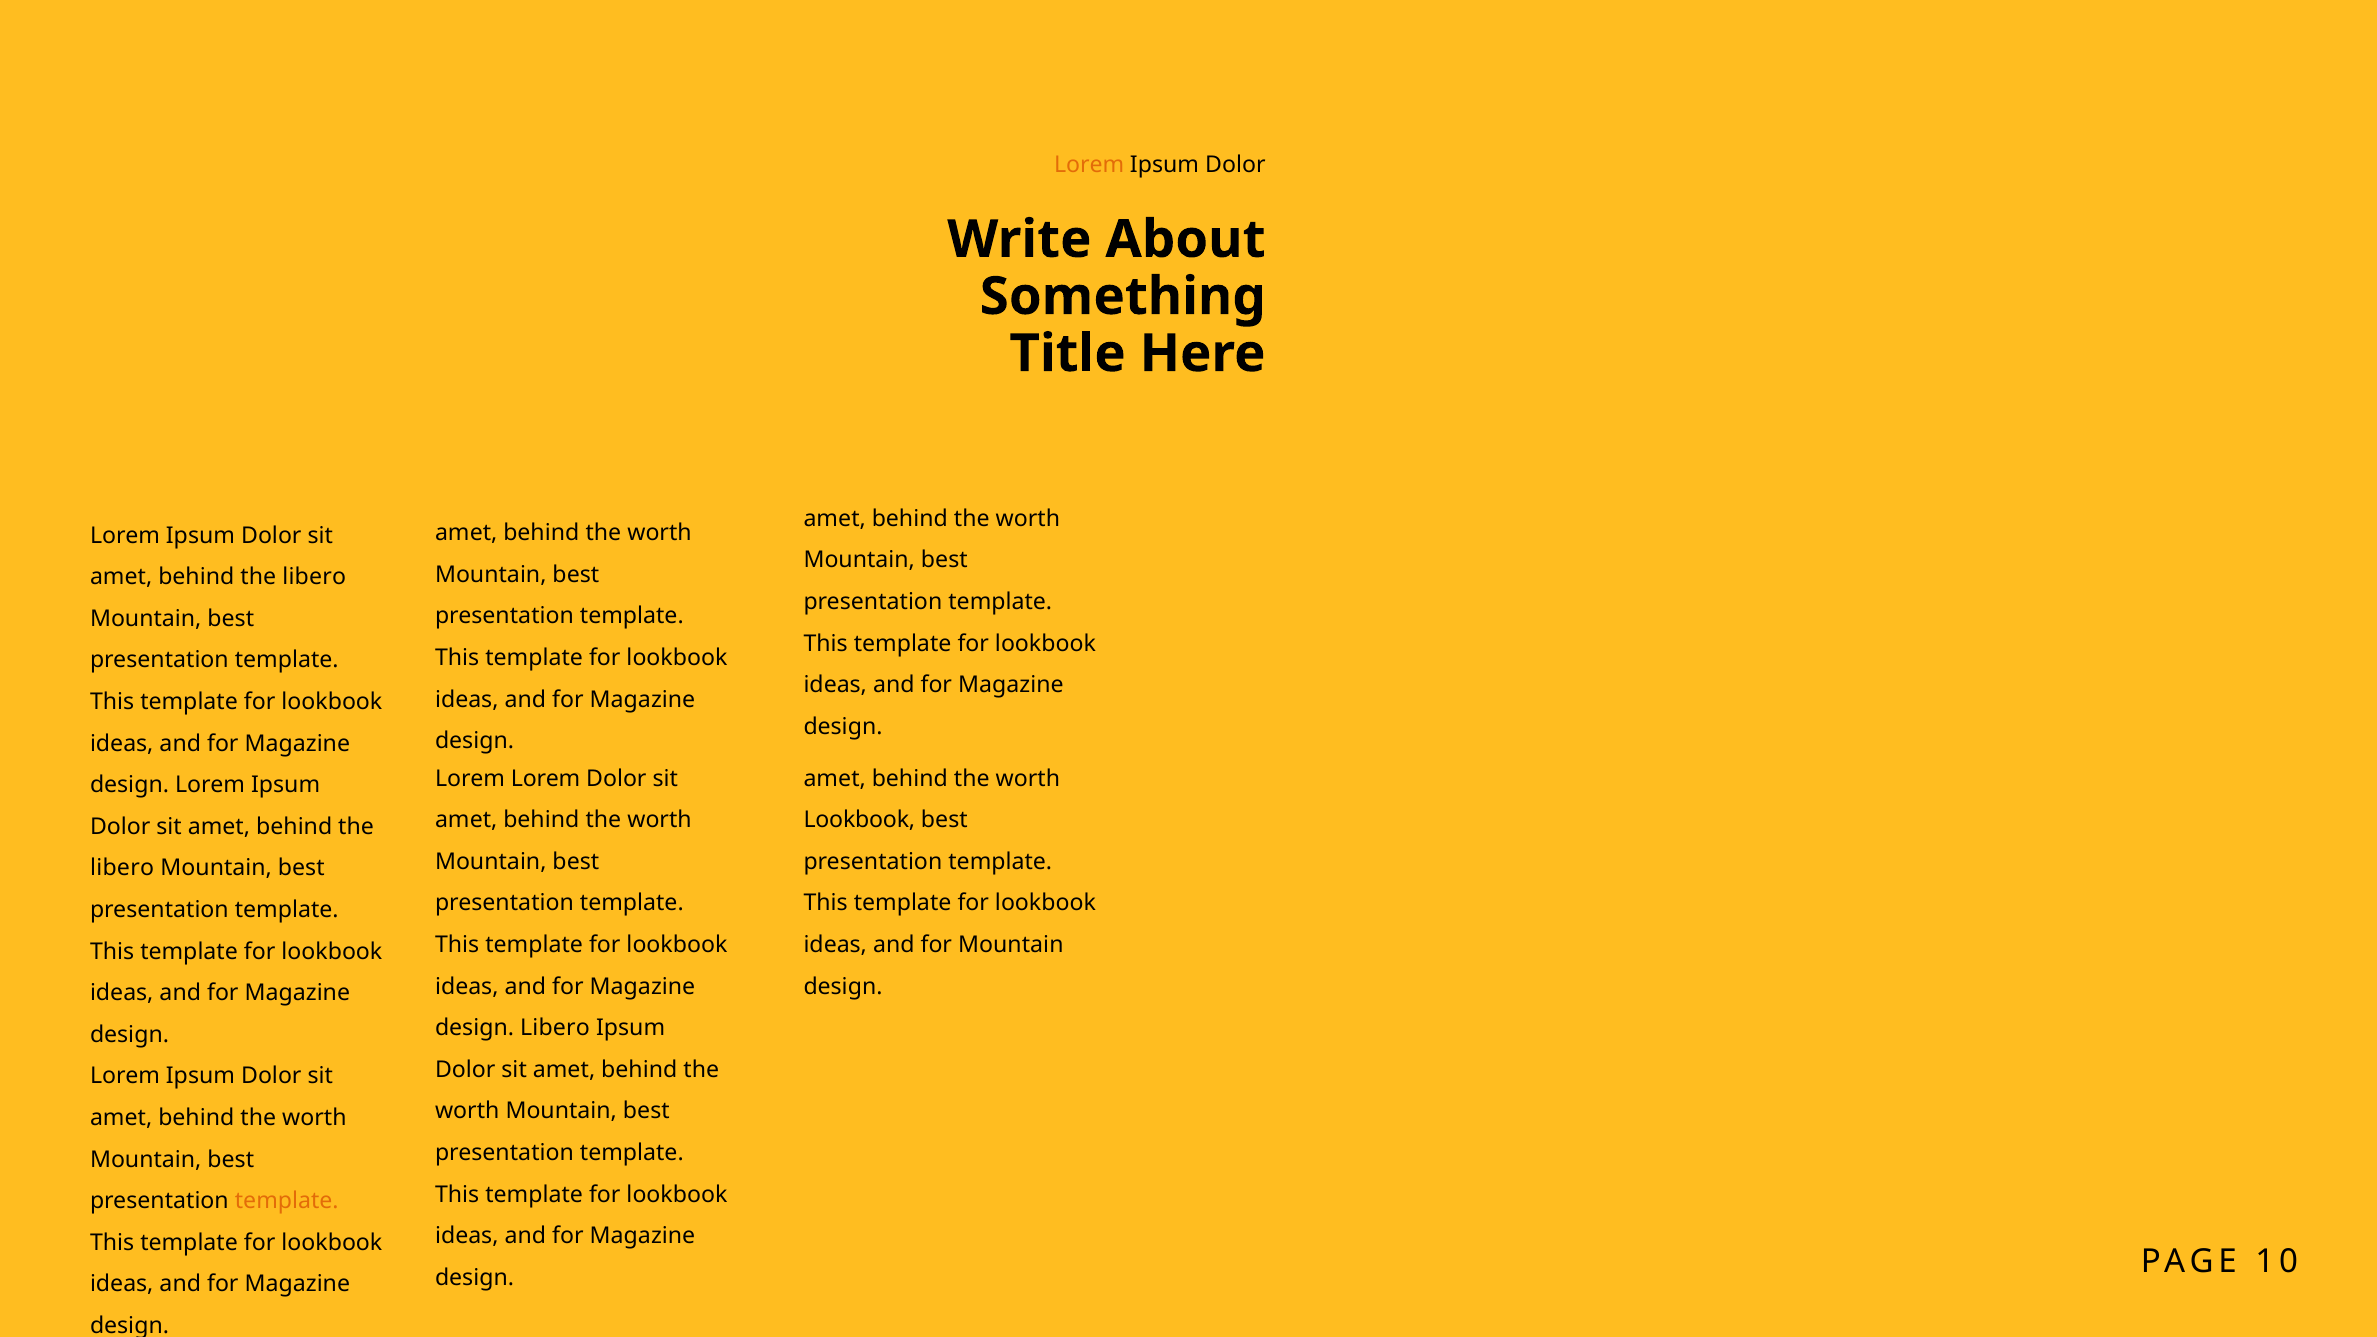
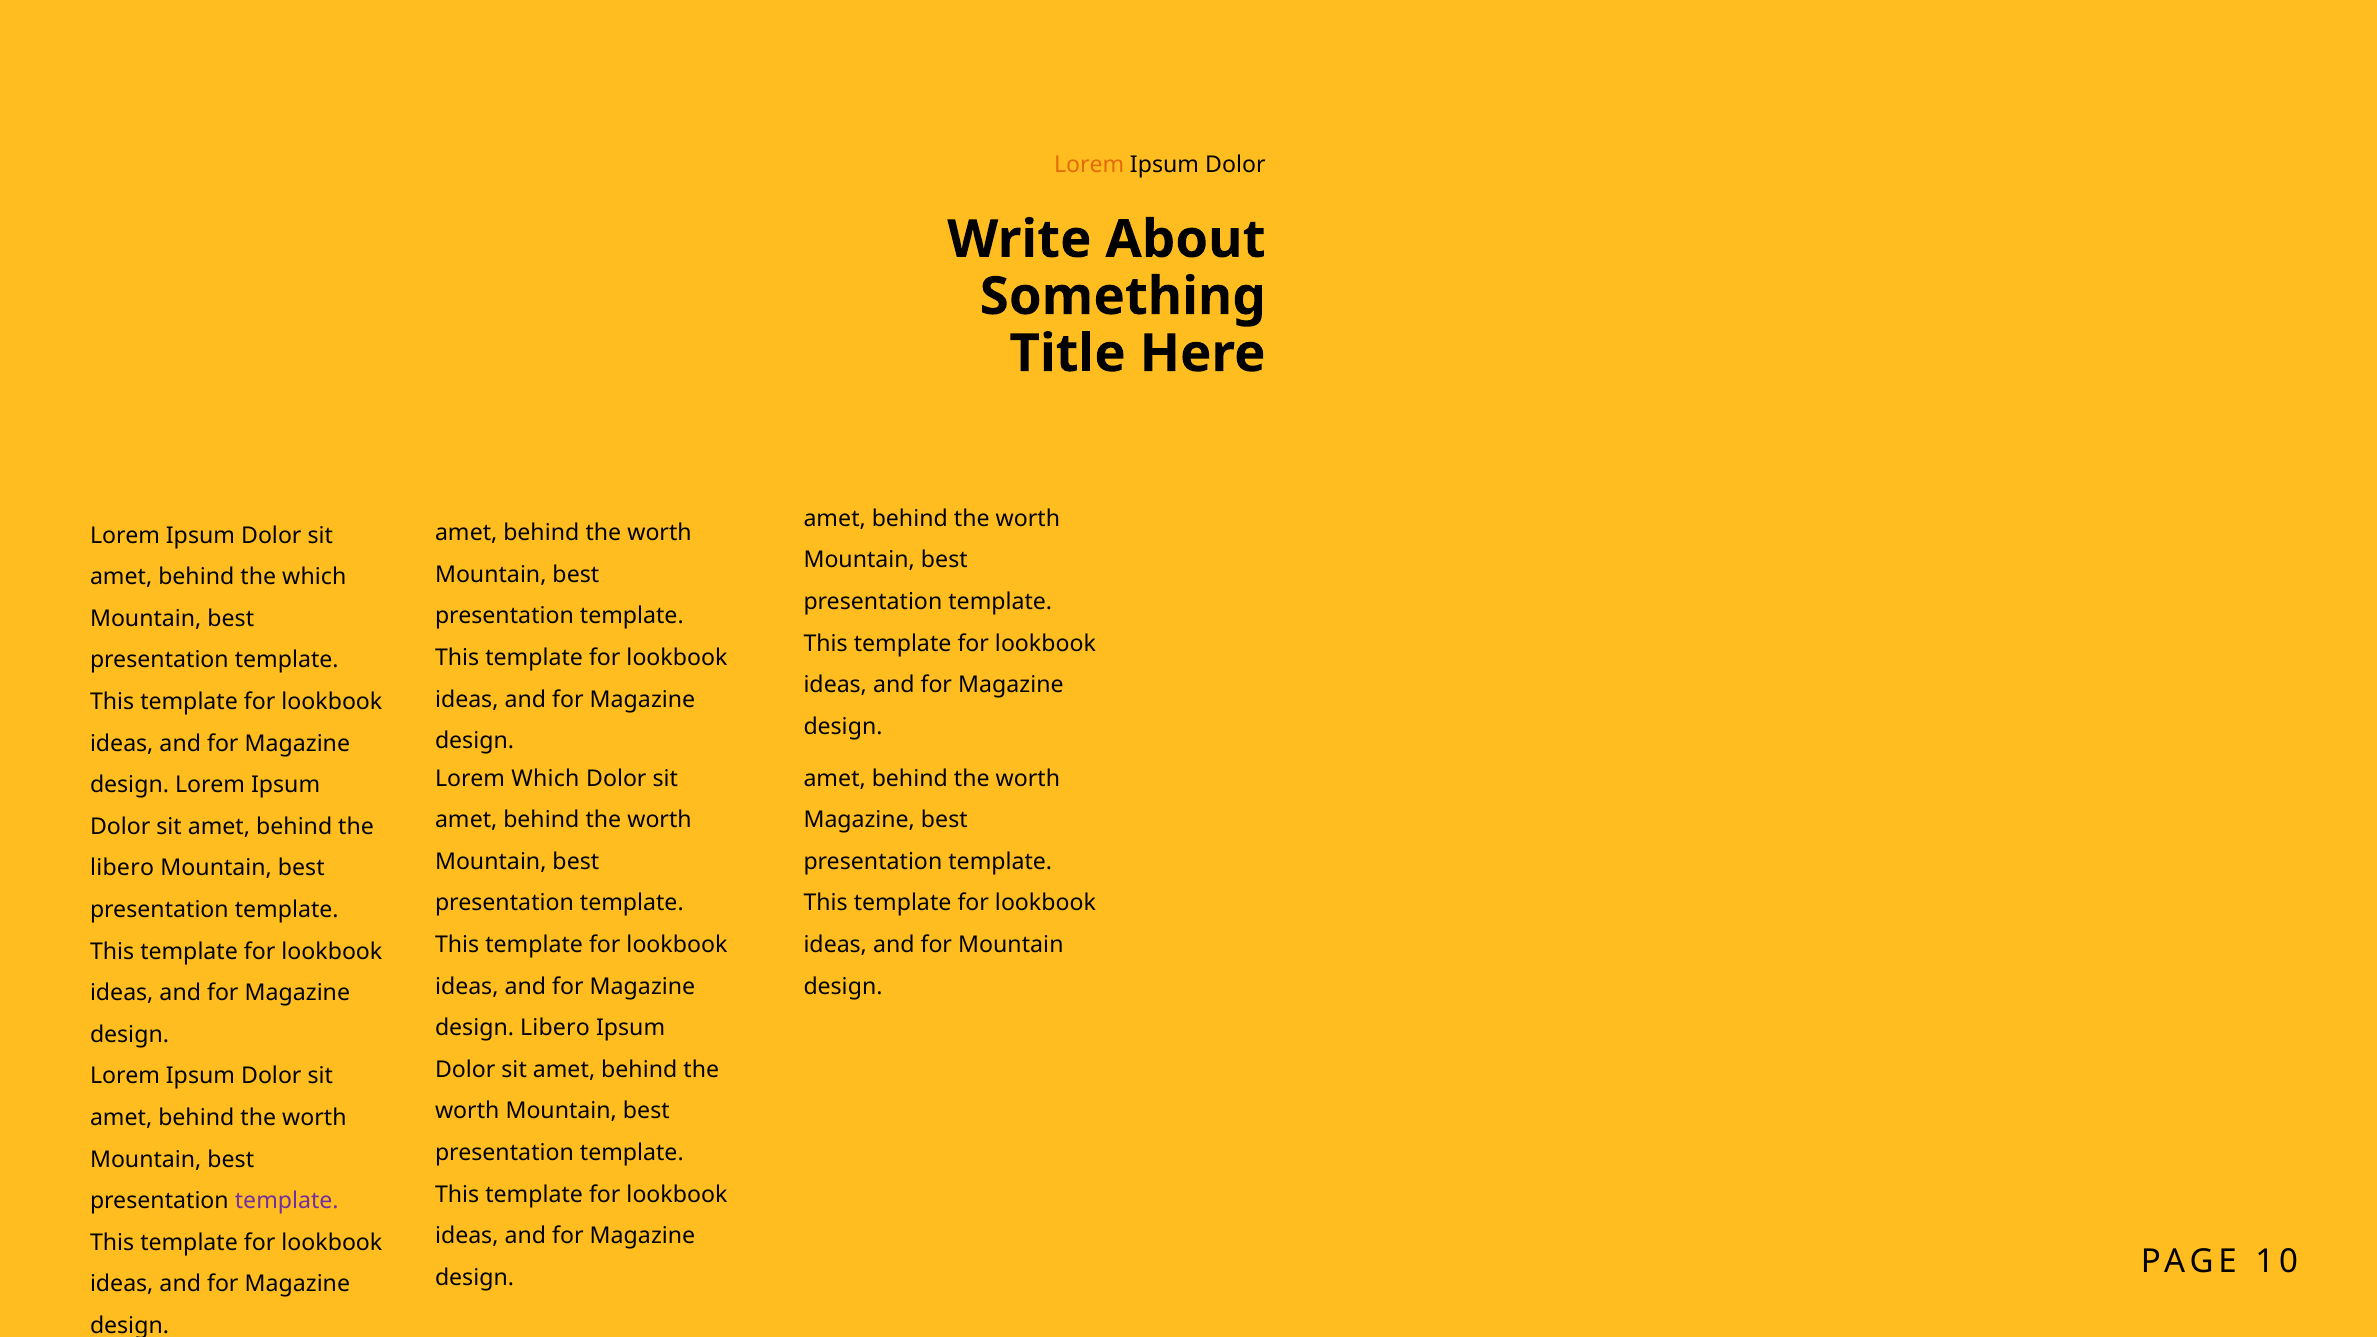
libero at (314, 577): libero -> which
Lorem Lorem: Lorem -> Which
Lookbook at (859, 820): Lookbook -> Magazine
template at (287, 1201) colour: orange -> purple
